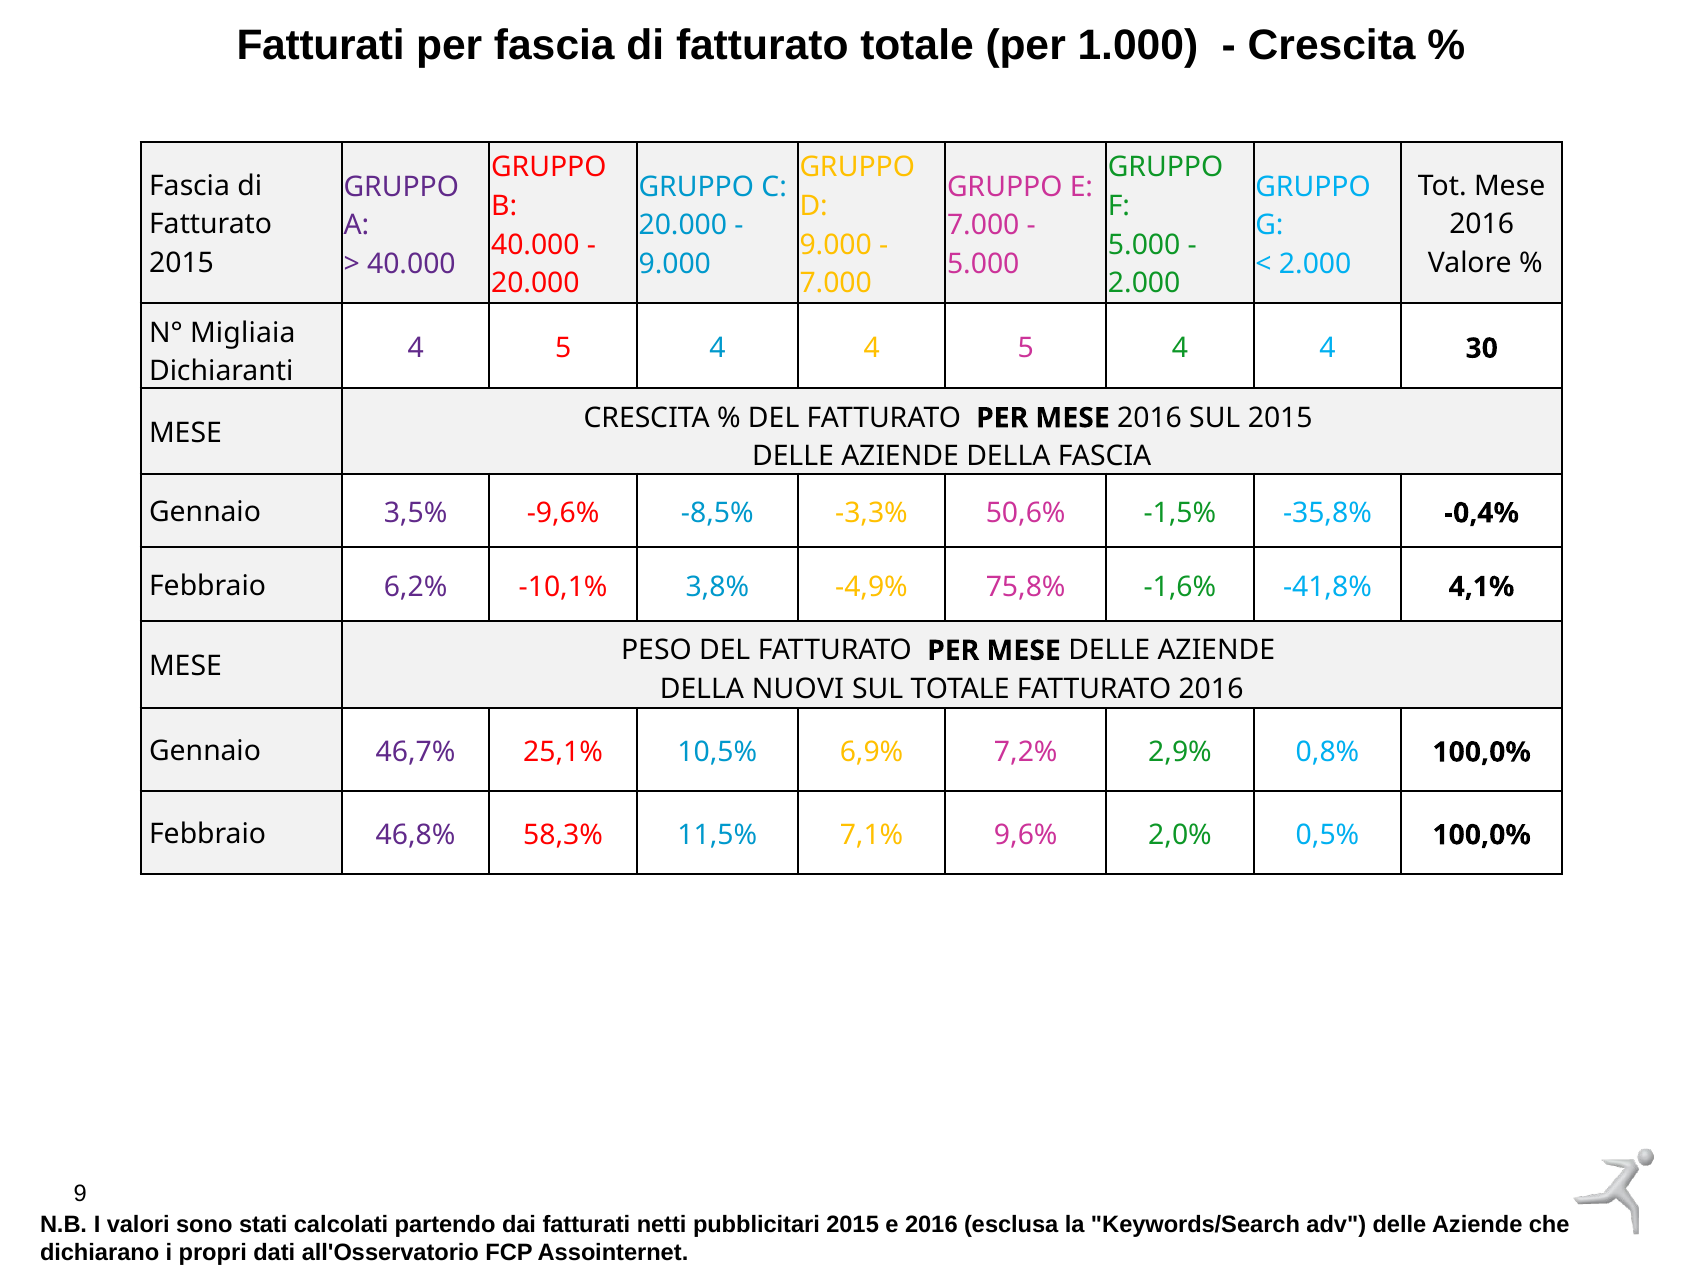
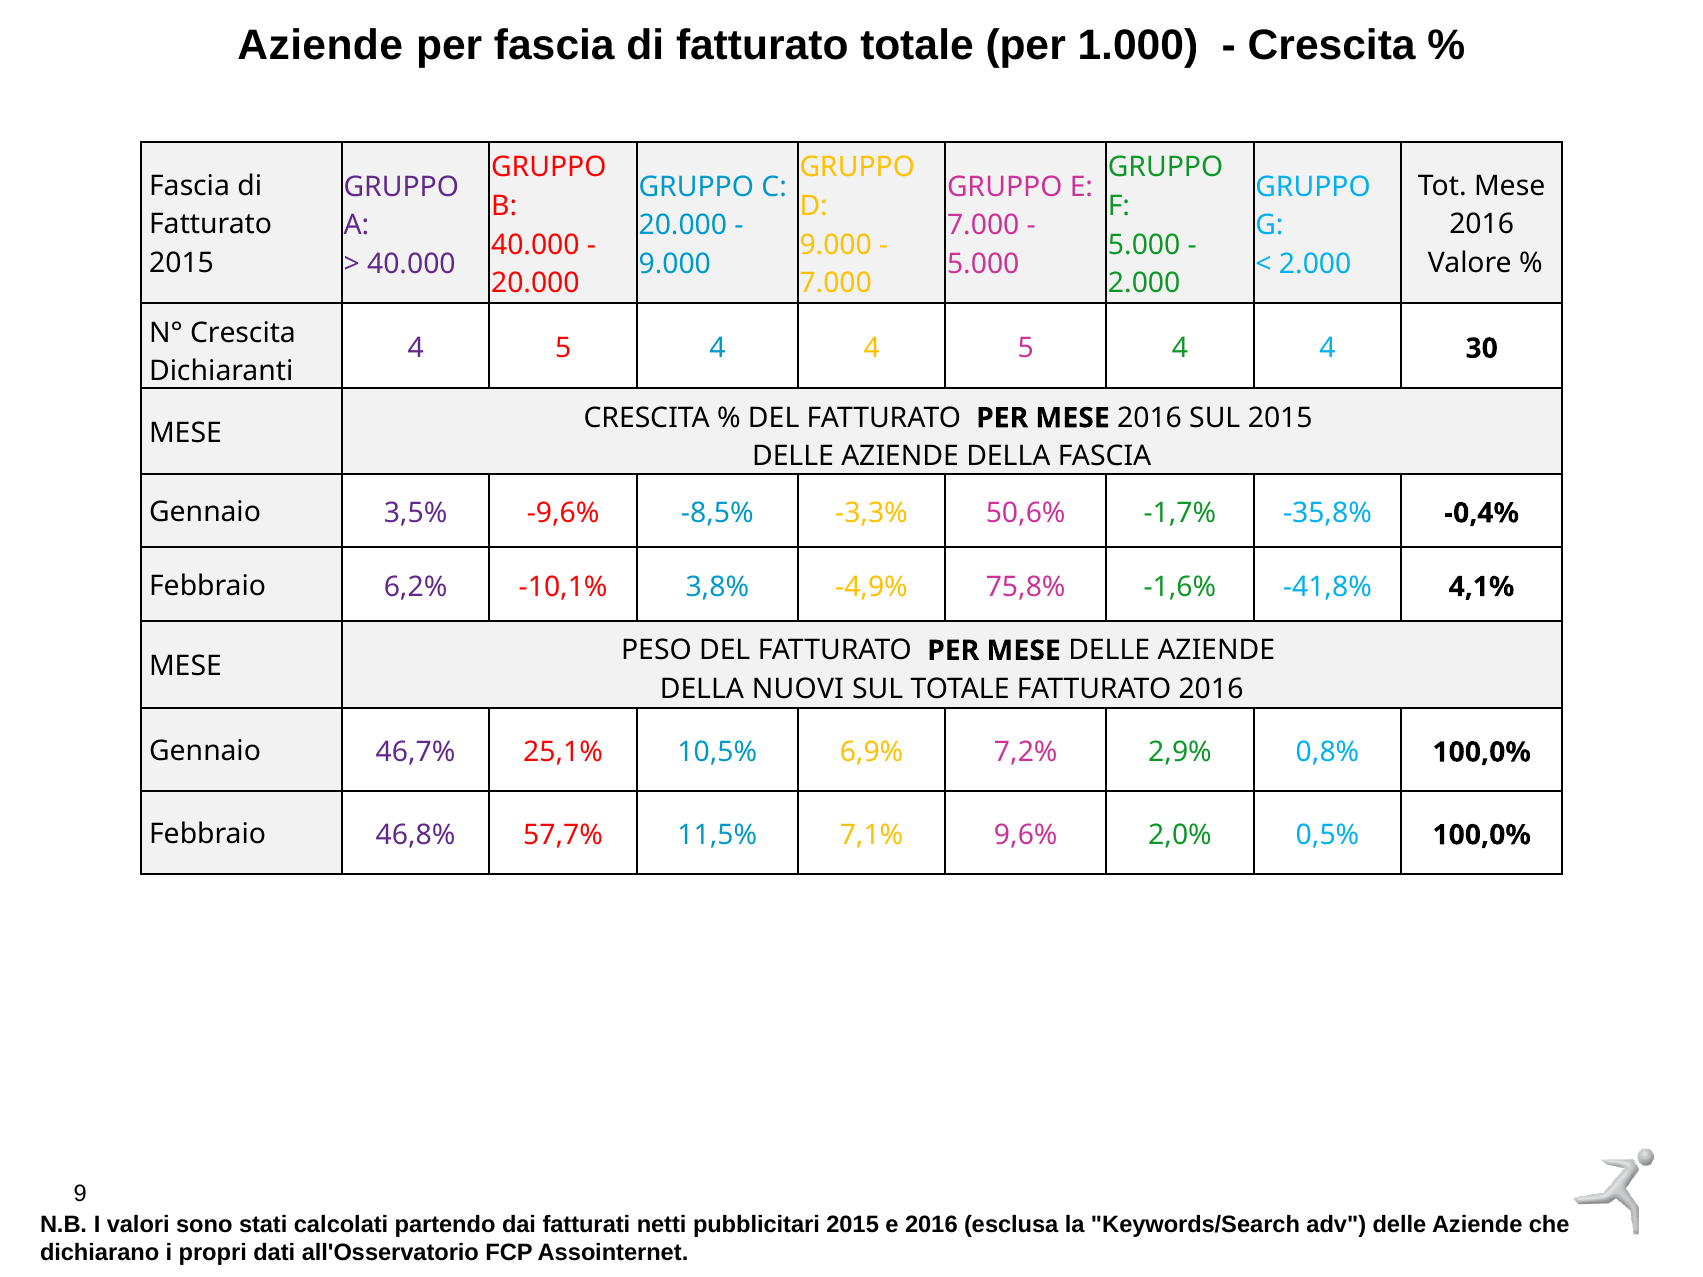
Fatturati at (321, 45): Fatturati -> Aziende
N° Migliaia: Migliaia -> Crescita
-1,5%: -1,5% -> -1,7%
58,3%: 58,3% -> 57,7%
